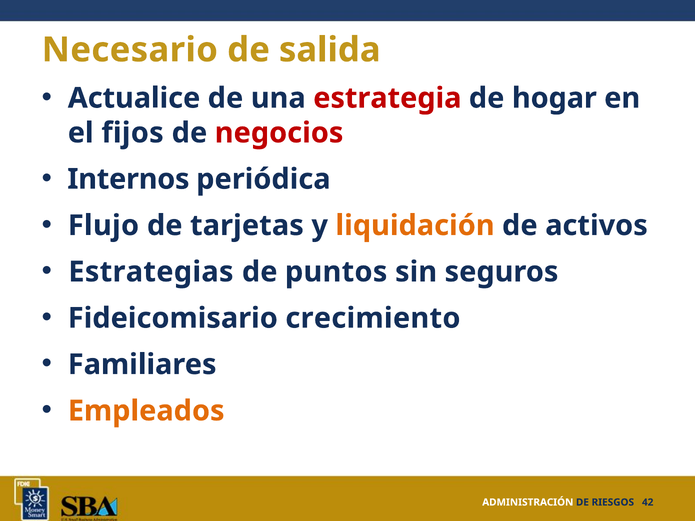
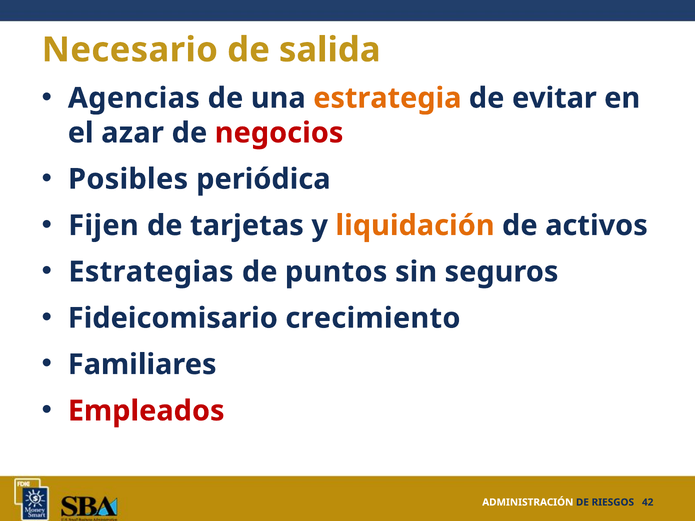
Actualice: Actualice -> Agencias
estrategia colour: red -> orange
hogar: hogar -> evitar
fijos: fijos -> azar
Internos: Internos -> Posibles
Flujo: Flujo -> Fijen
Empleados colour: orange -> red
